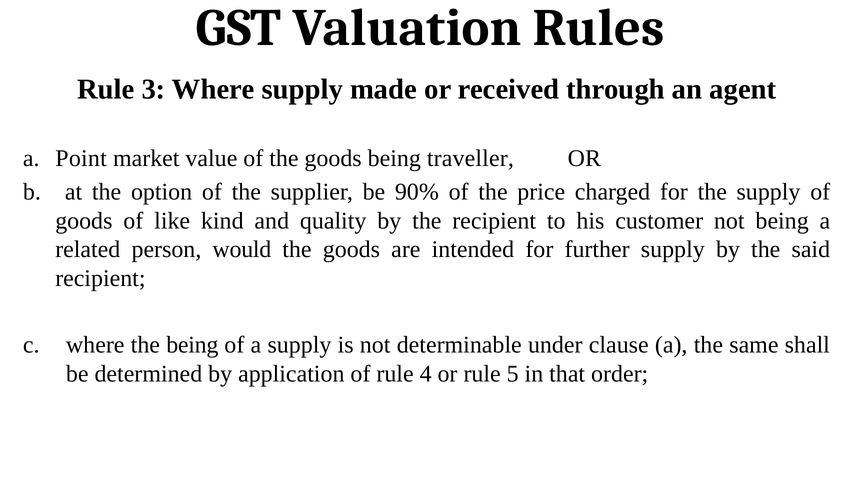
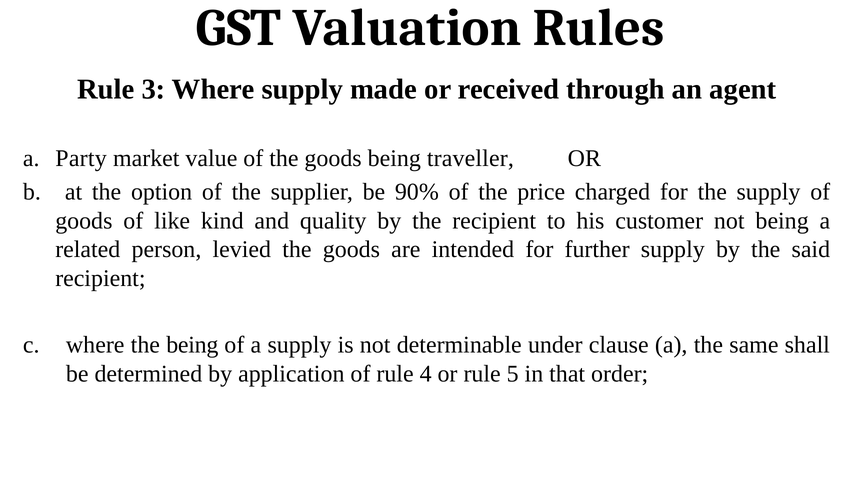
Point: Point -> Party
would: would -> levied
